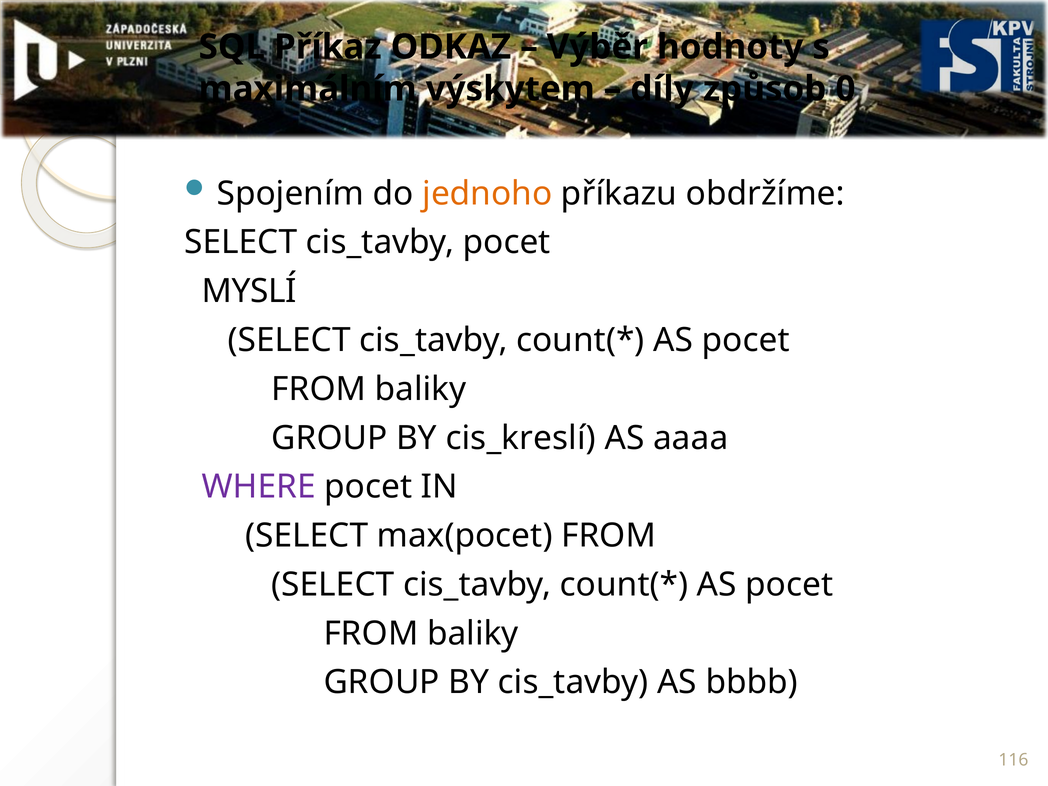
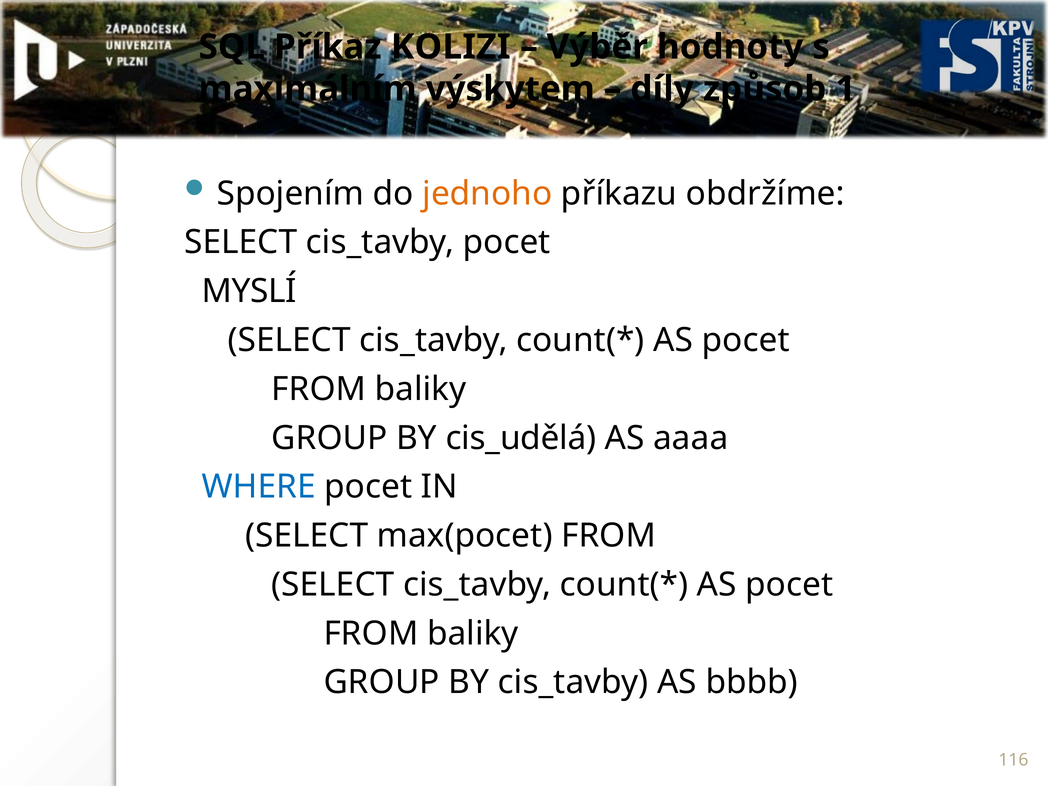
ODKAZ: ODKAZ -> KOLIZI
0: 0 -> 1
cis_kreslí: cis_kreslí -> cis_udělá
WHERE colour: purple -> blue
